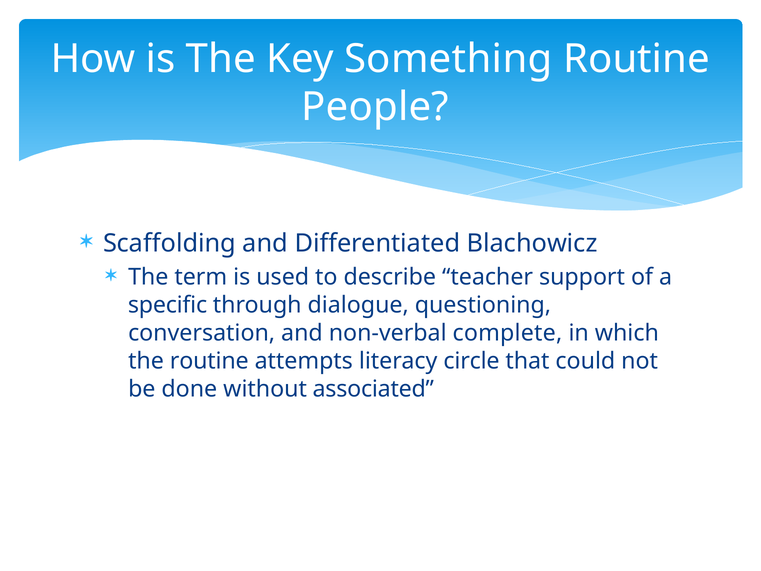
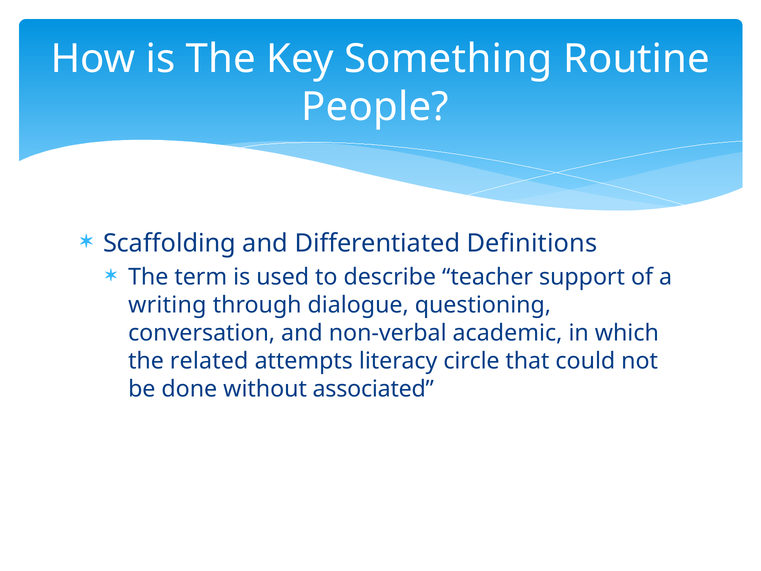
Blachowicz: Blachowicz -> Definitions
specific: specific -> writing
complete: complete -> academic
the routine: routine -> related
